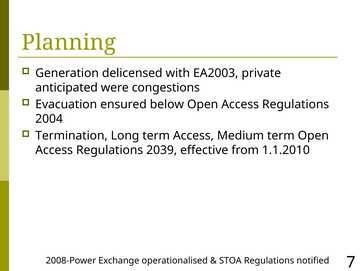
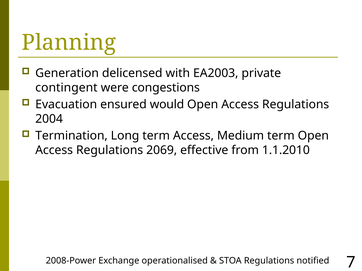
anticipated: anticipated -> contingent
below: below -> would
2039: 2039 -> 2069
